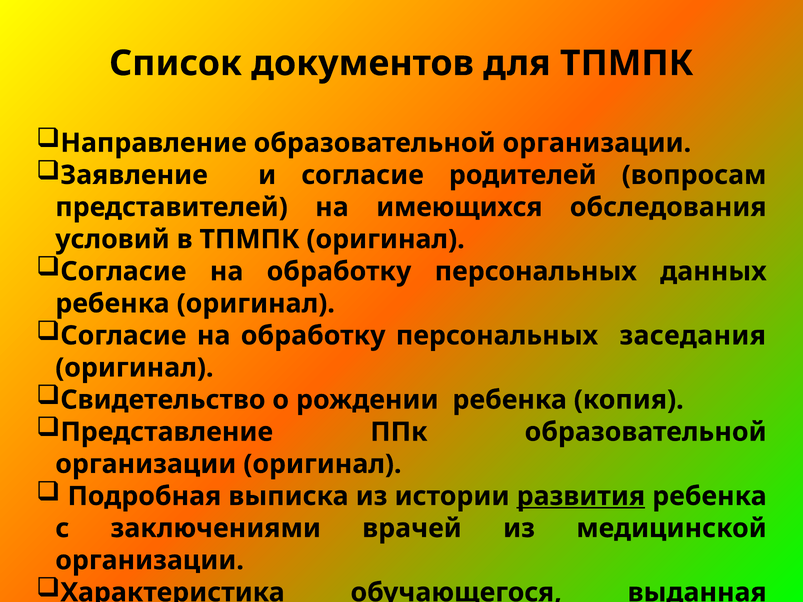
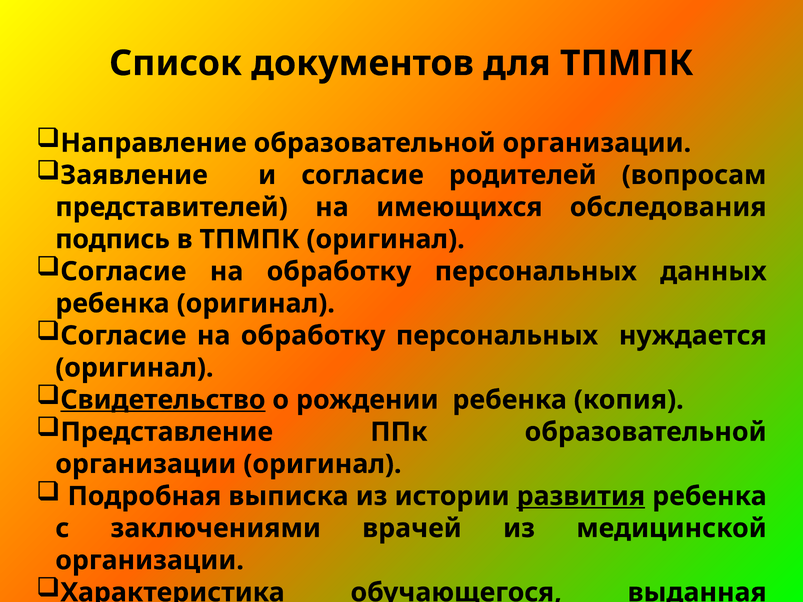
условий: условий -> подпись
заседания: заседания -> нуждается
Свидетельство underline: none -> present
